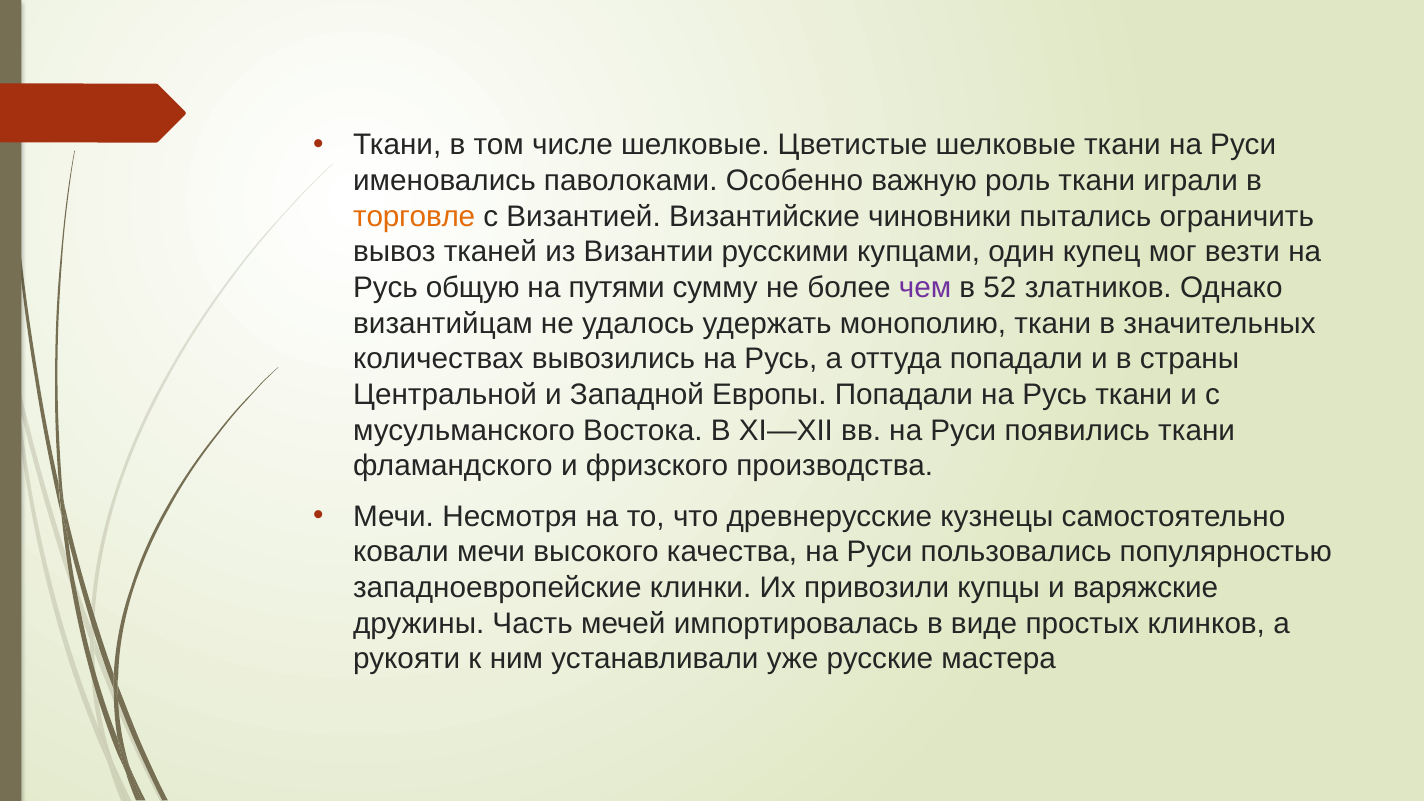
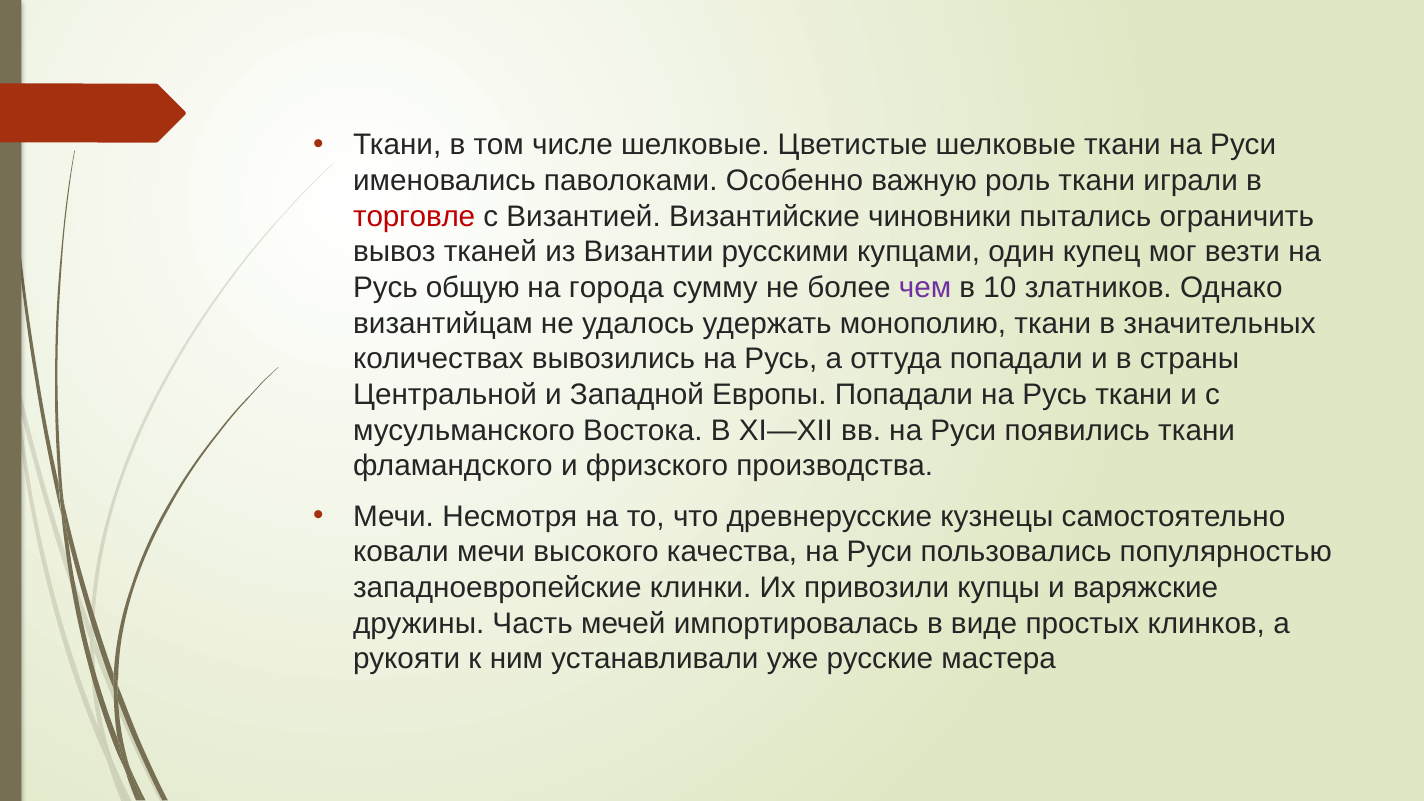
торговле colour: orange -> red
путями: путями -> города
52: 52 -> 10
